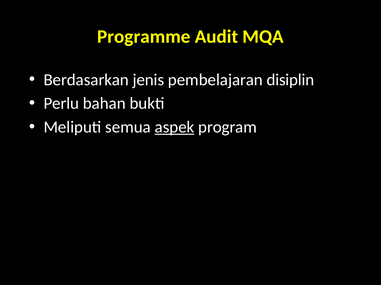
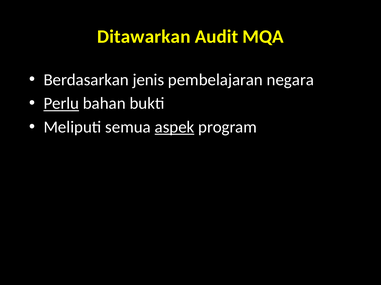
Programme: Programme -> Ditawarkan
disiplin: disiplin -> negara
Perlu underline: none -> present
